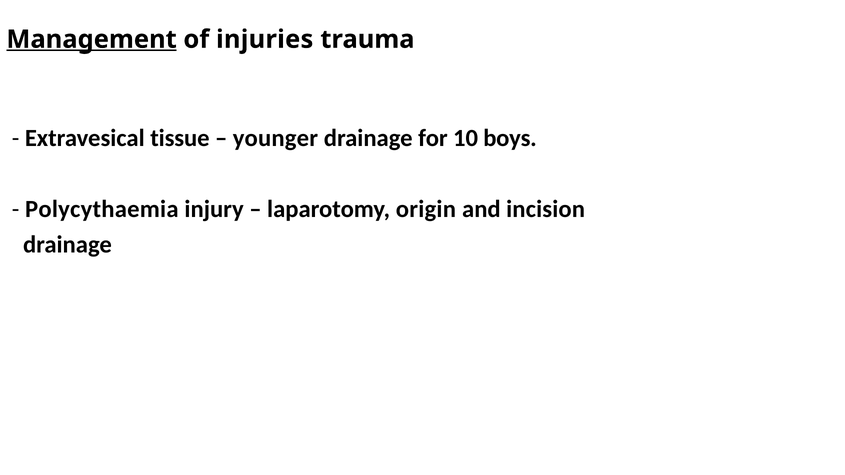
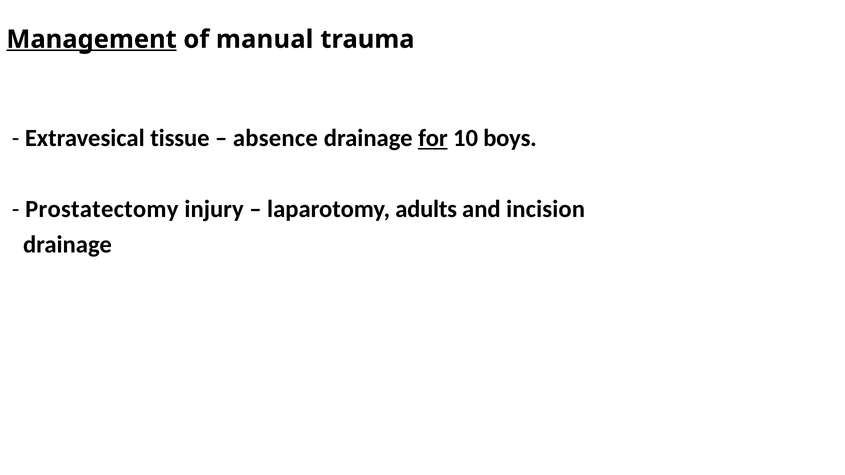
injuries: injuries -> manual
younger: younger -> absence
for underline: none -> present
Polycythaemia: Polycythaemia -> Prostatectomy
origin: origin -> adults
